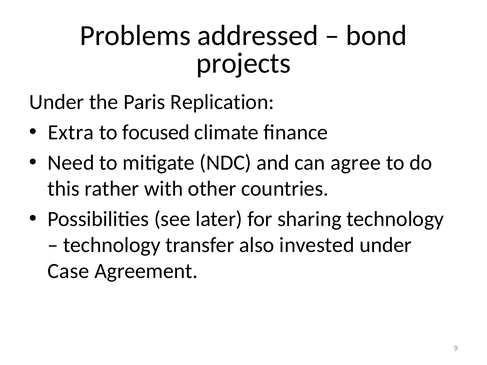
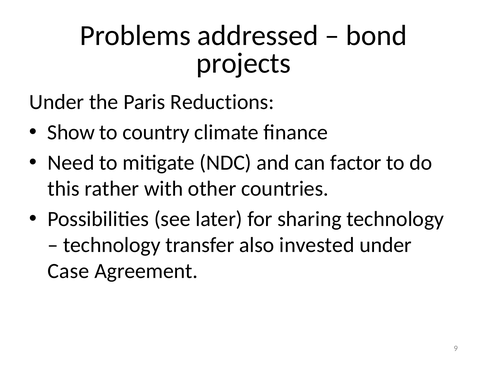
Replication: Replication -> Reductions
Extra: Extra -> Show
focused: focused -> country
agree: agree -> factor
